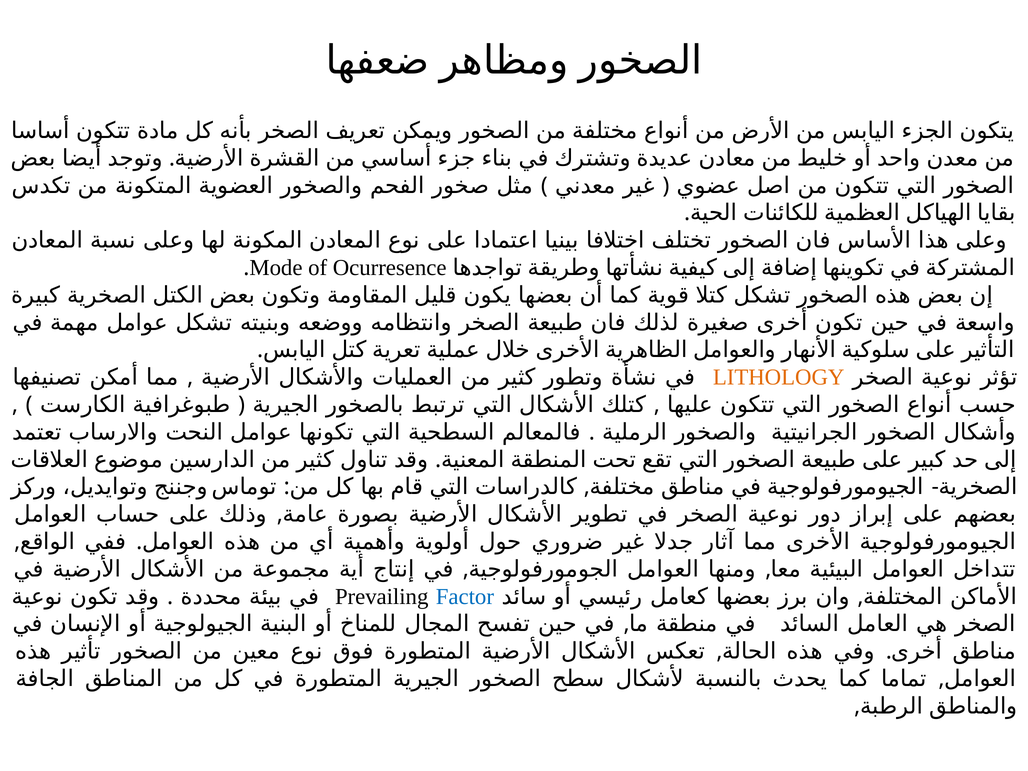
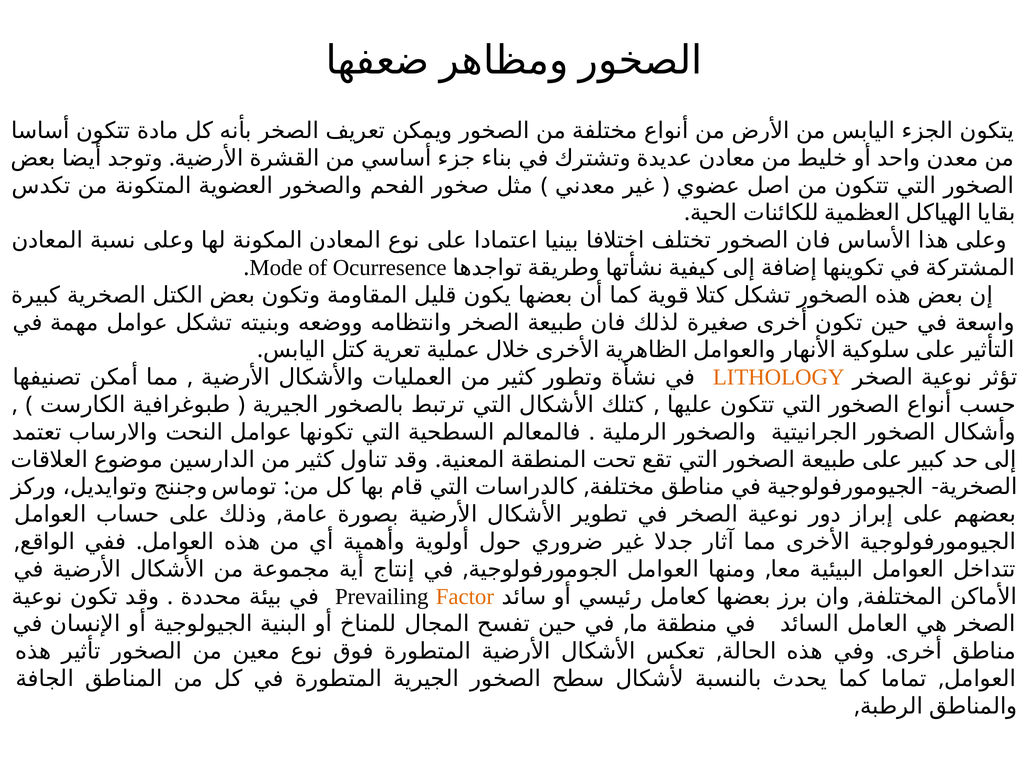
Factor colour: blue -> orange
